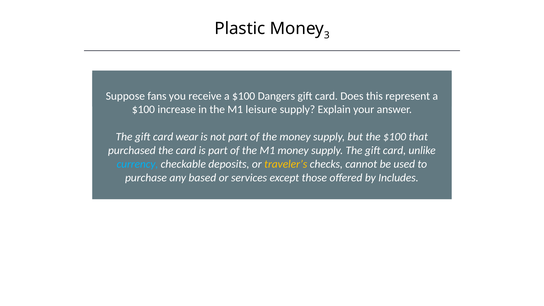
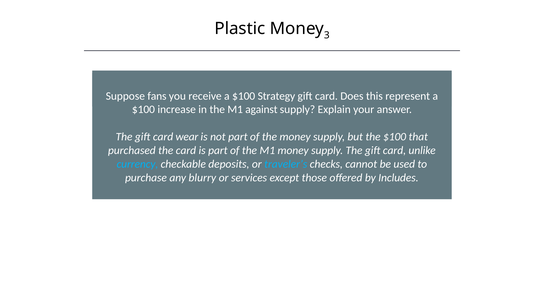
Dangers: Dangers -> Strategy
leisure: leisure -> against
traveler’s colour: yellow -> light blue
based: based -> blurry
